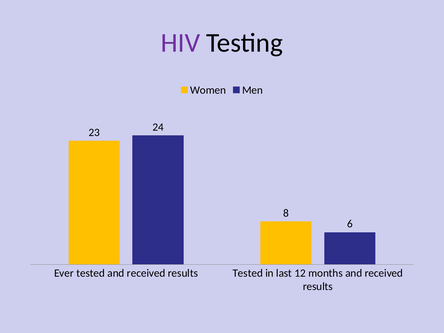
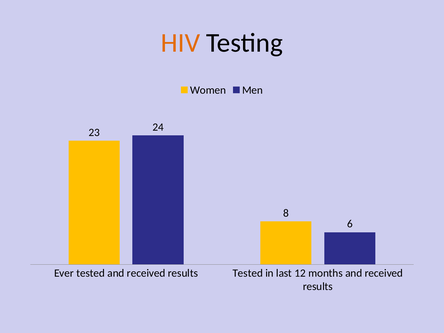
HIV colour: purple -> orange
